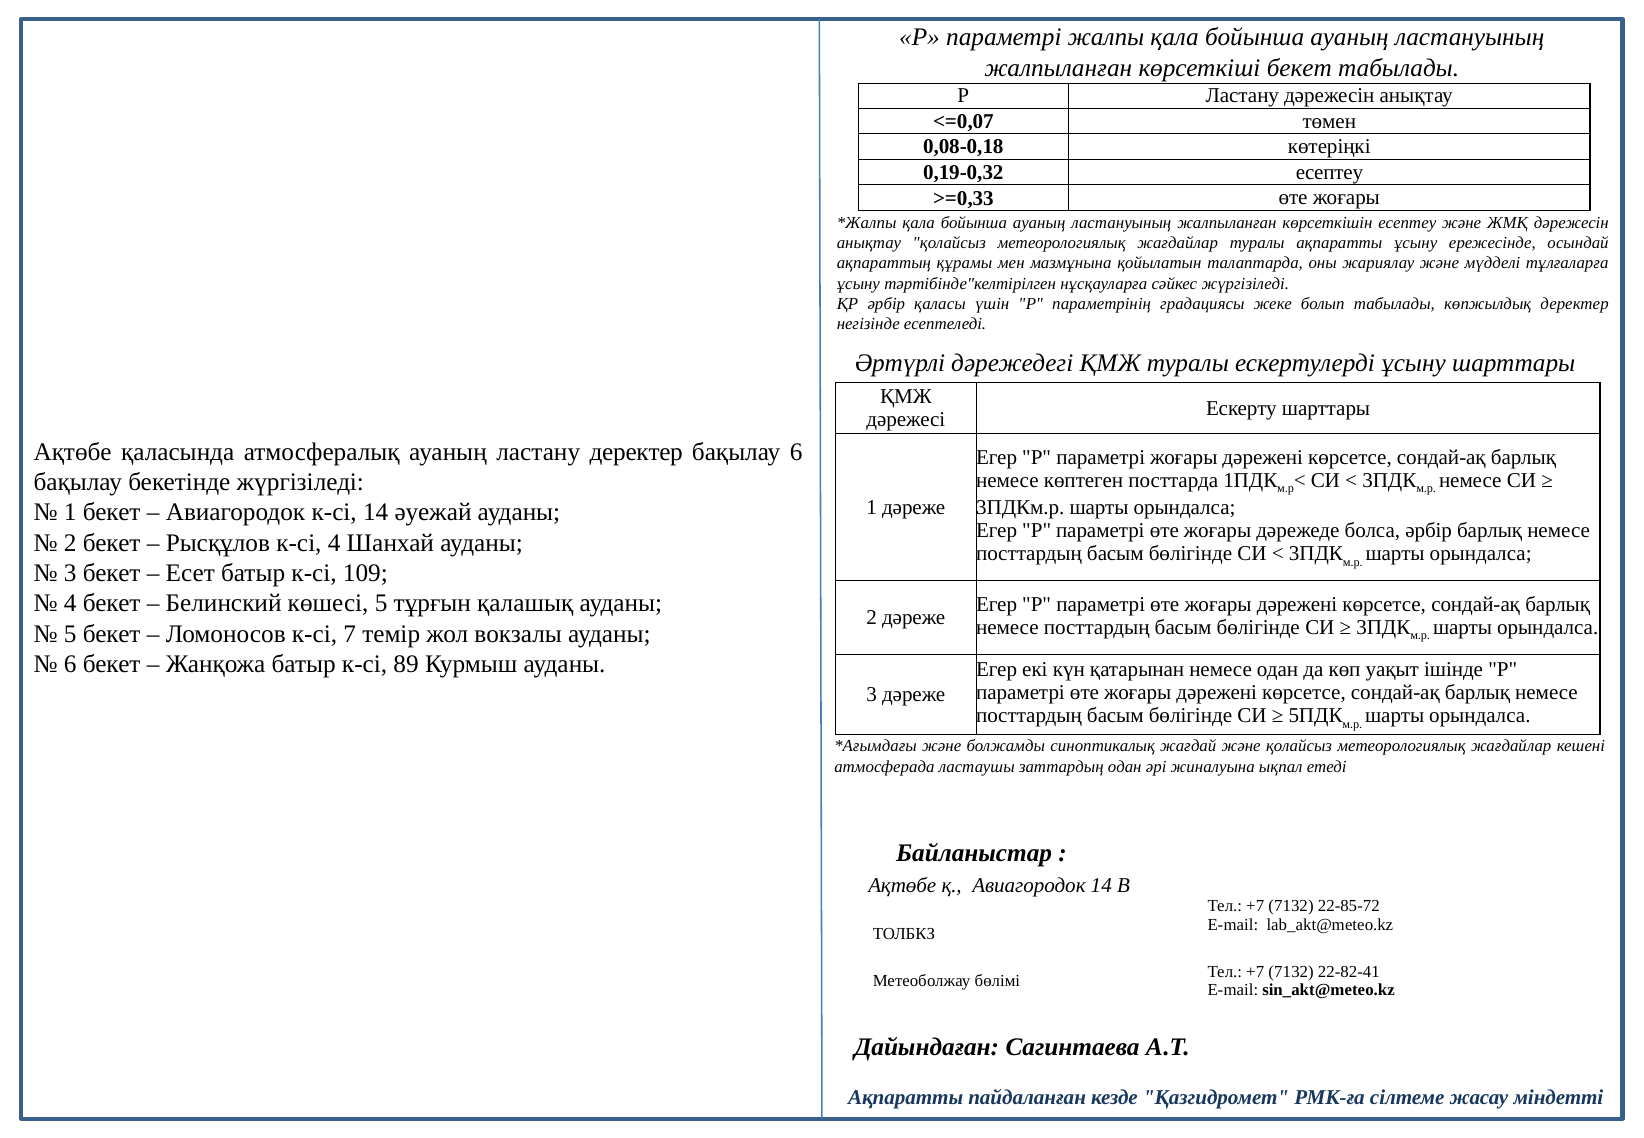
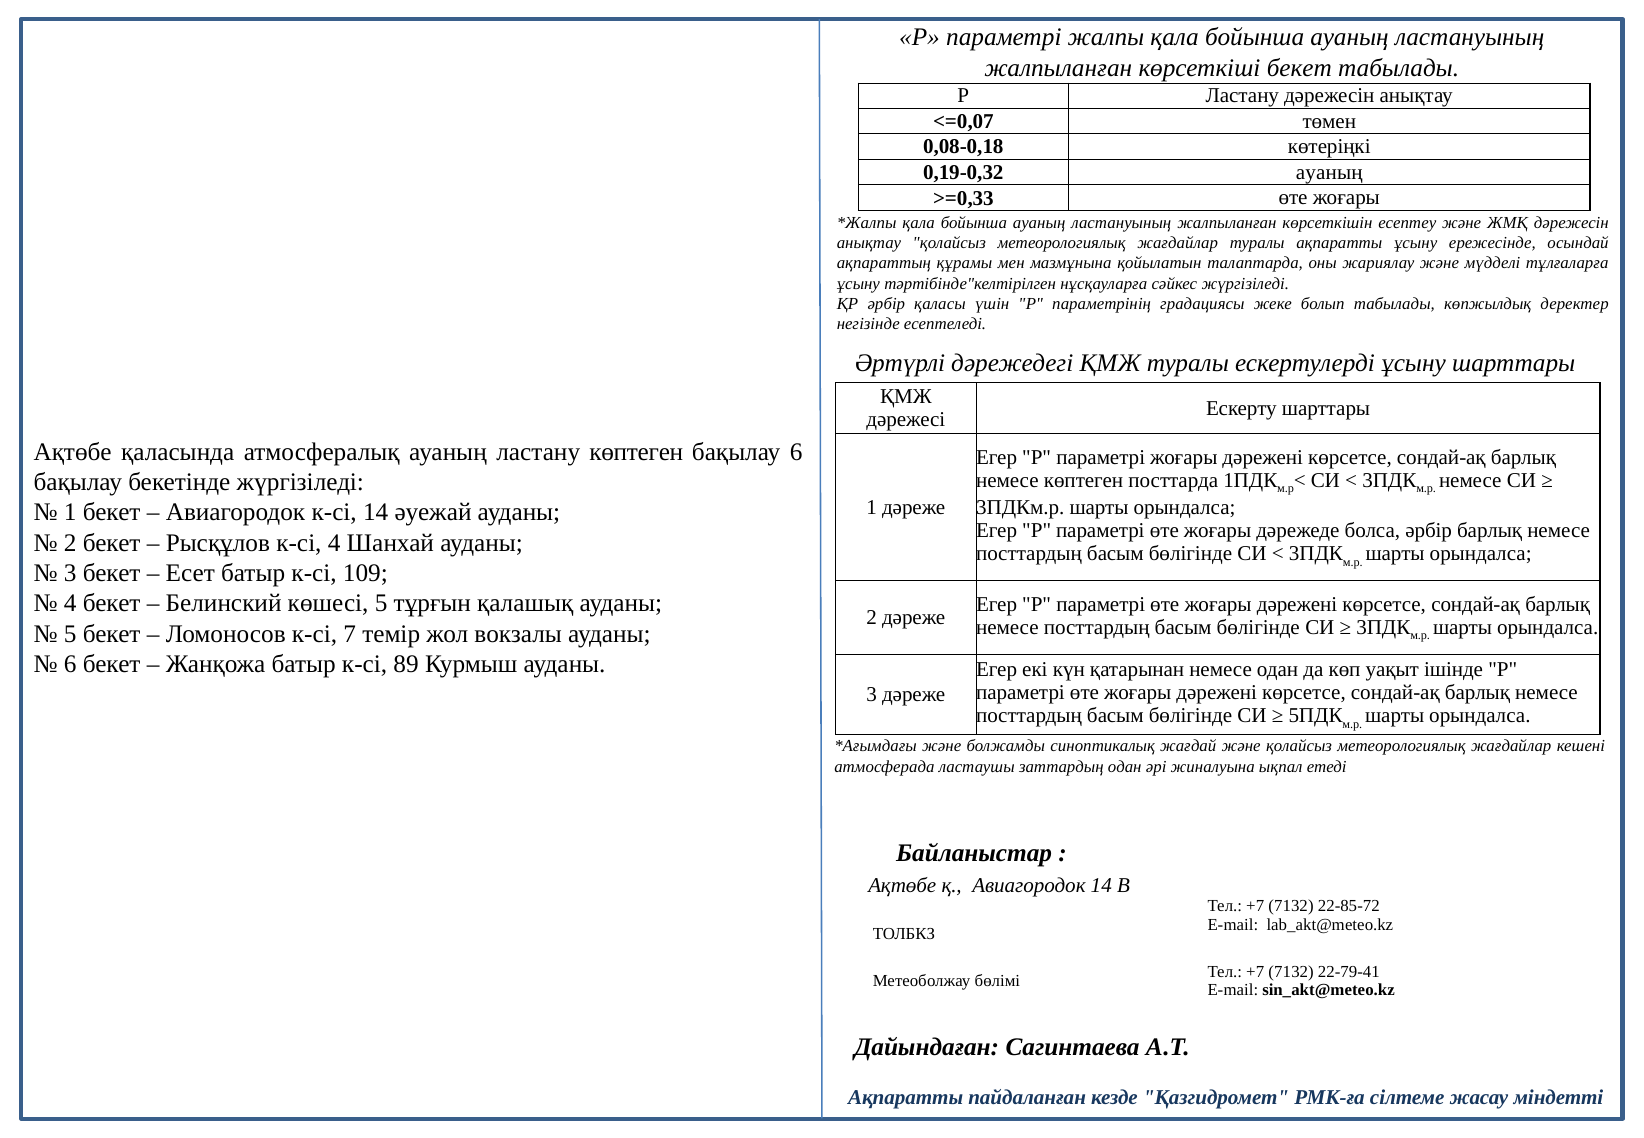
0,19-0,32 есептеу: есептеу -> ауаның
ластану деректер: деректер -> көптеген
22-82-41: 22-82-41 -> 22-79-41
